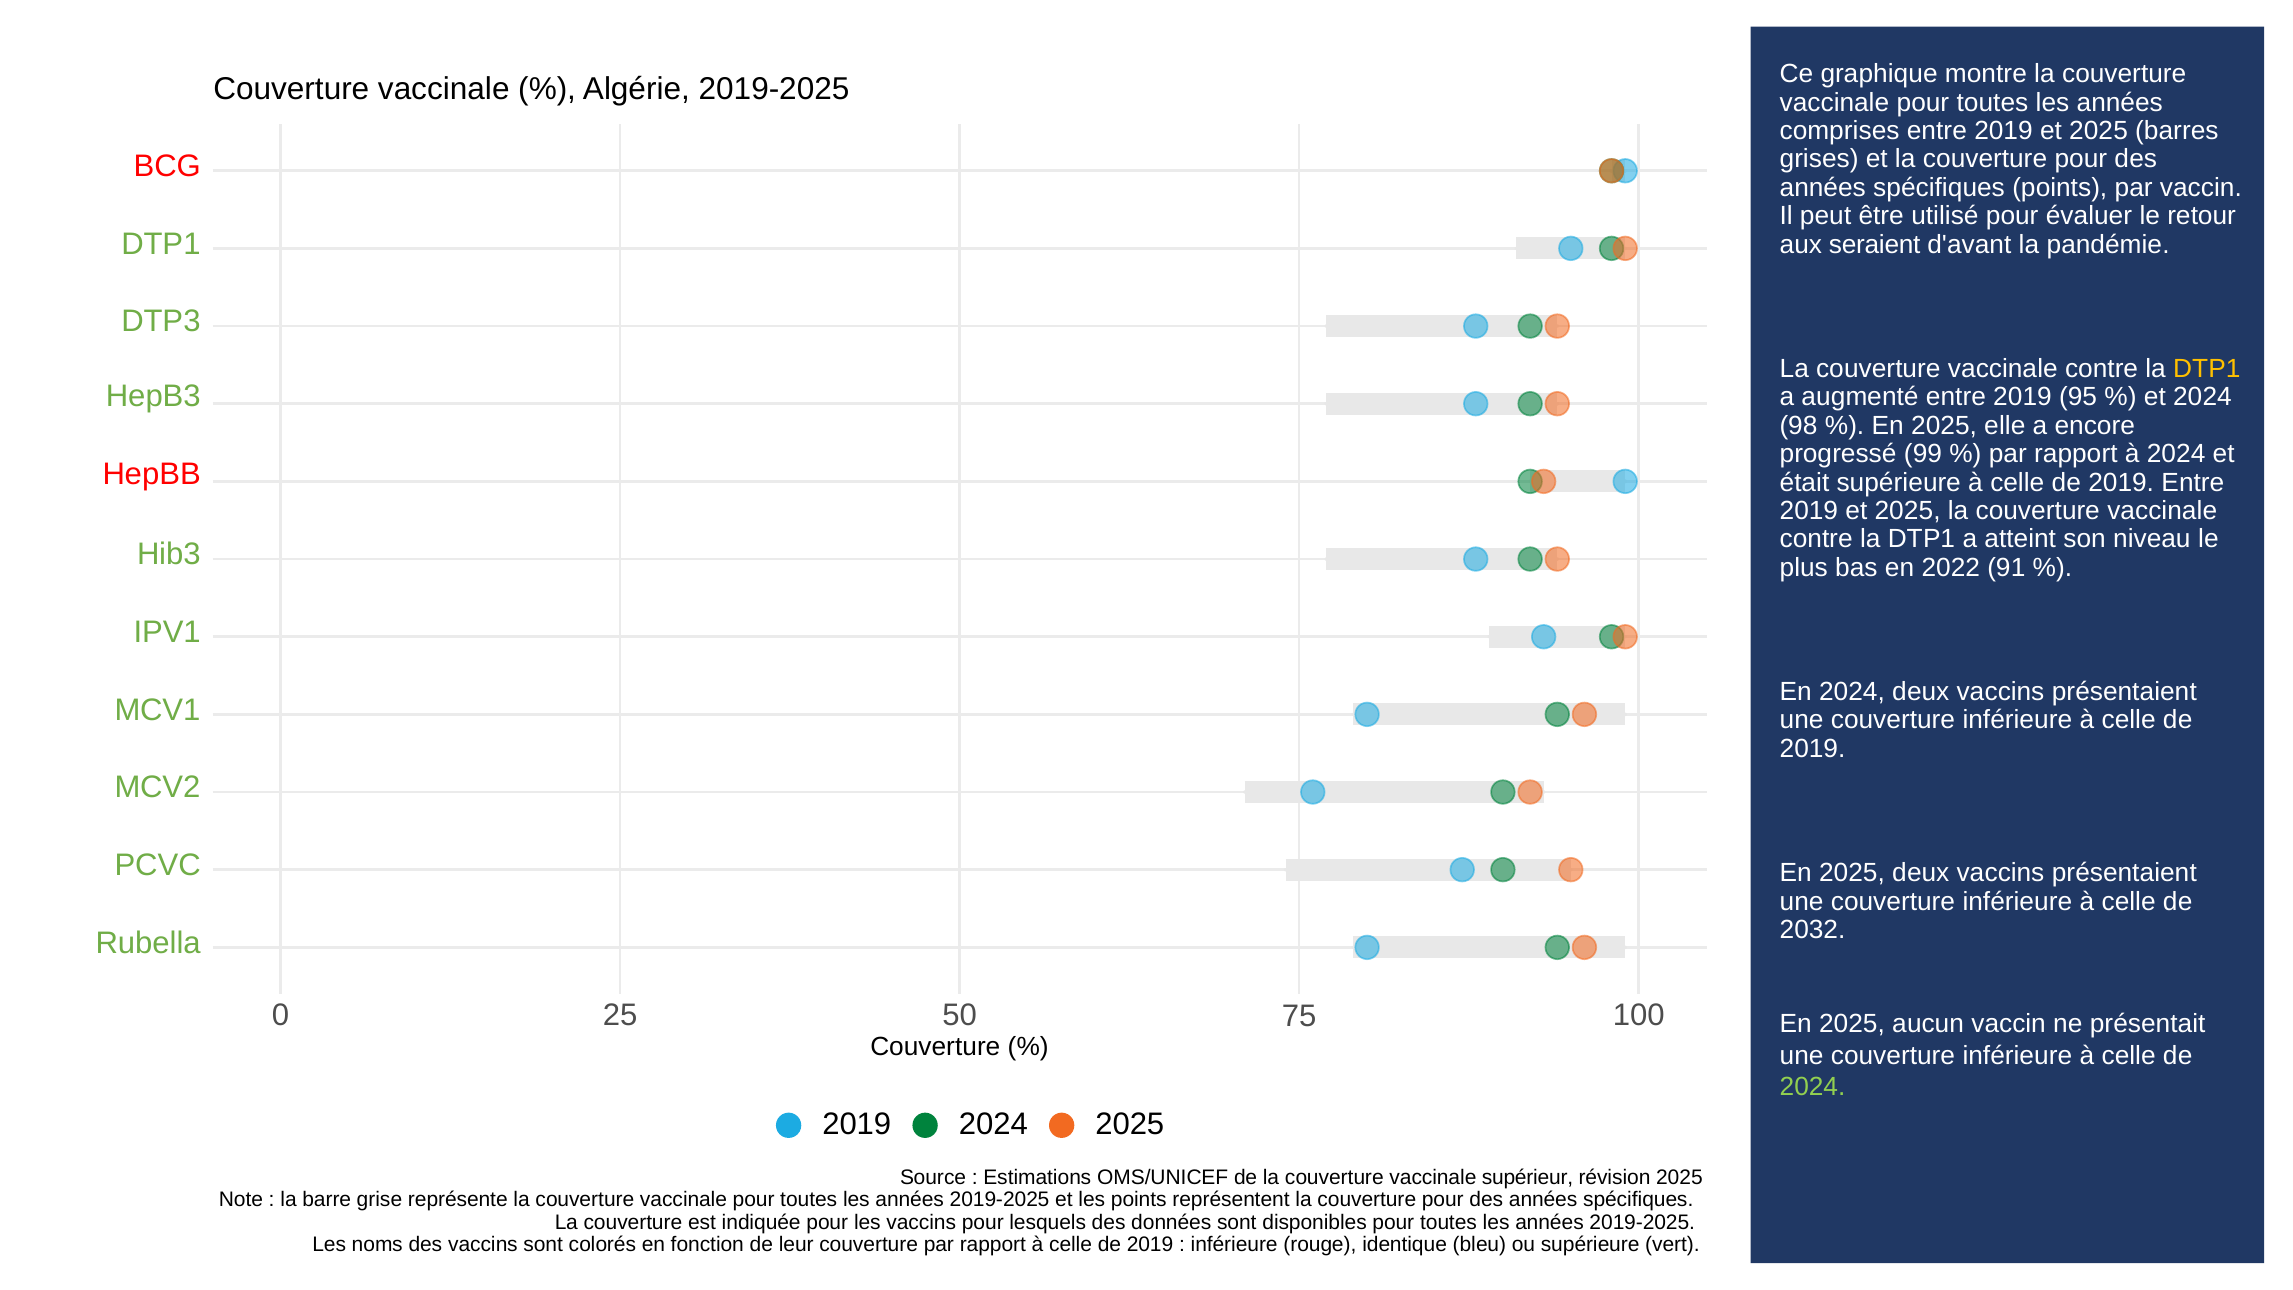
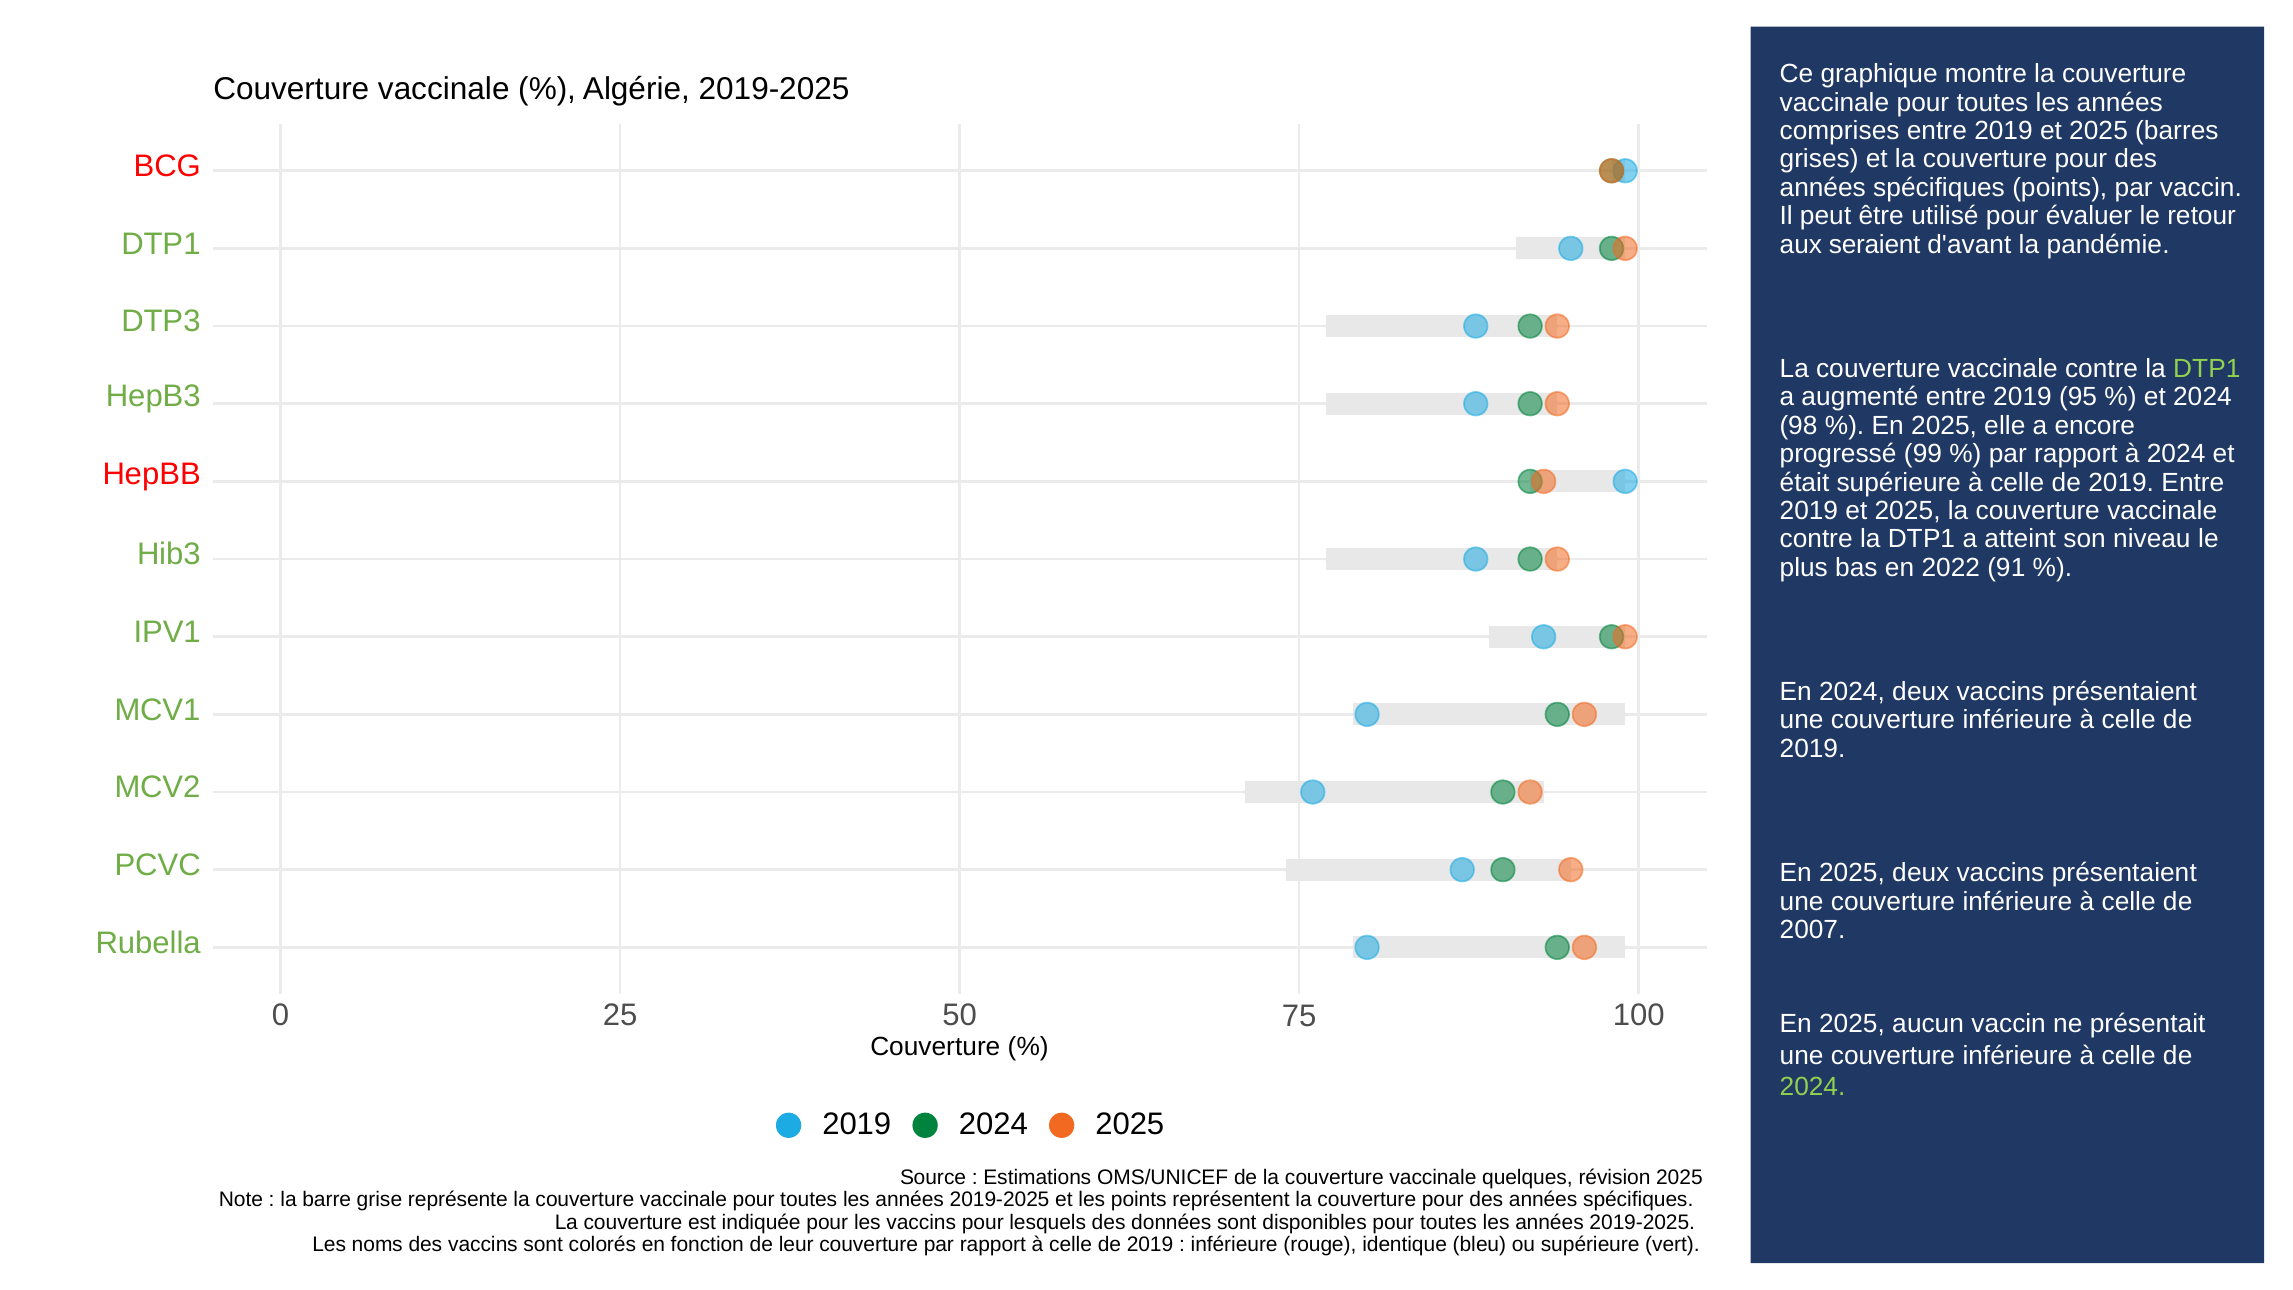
DTP1 at (2207, 369) colour: yellow -> light green
2032: 2032 -> 2007
supérieur: supérieur -> quelques
